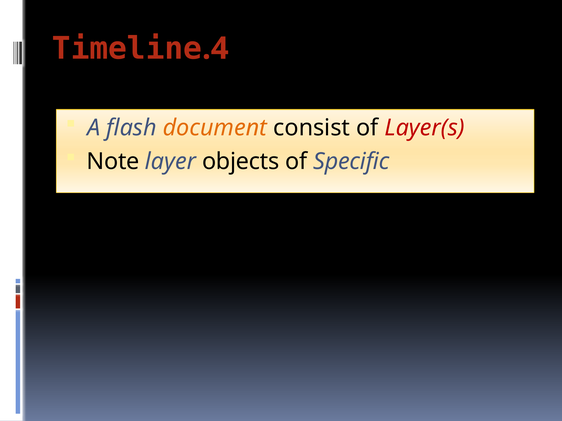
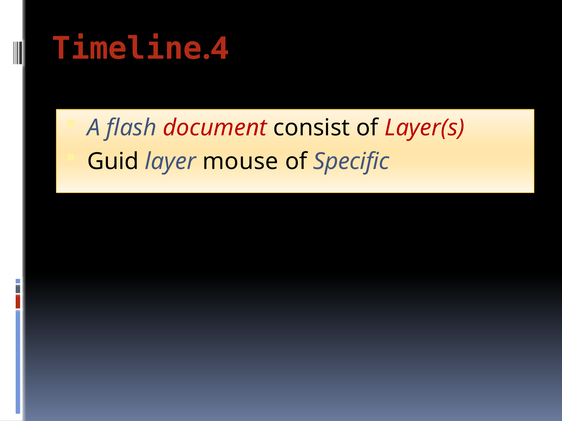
document colour: orange -> red
Note: Note -> Guid
objects: objects -> mouse
